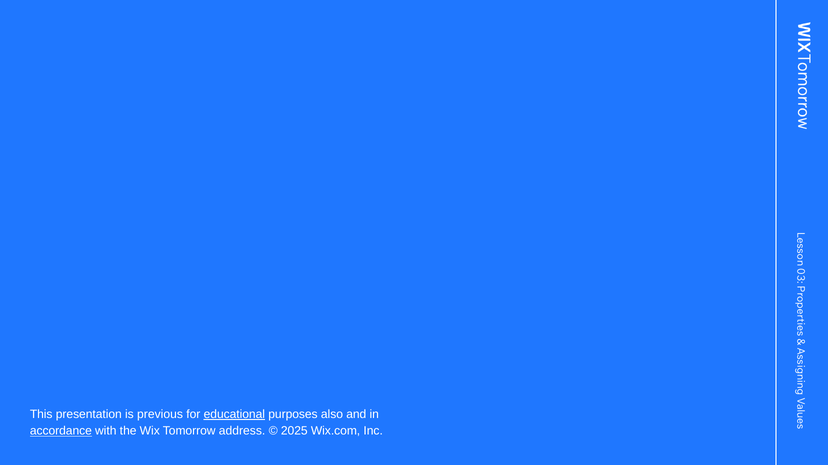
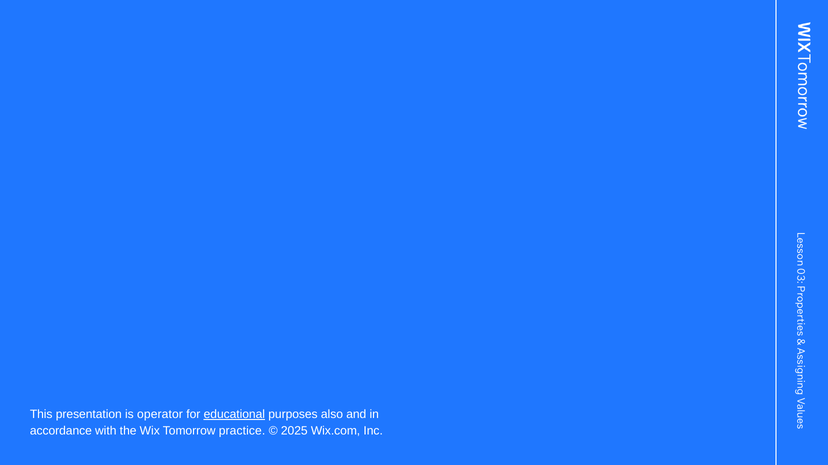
previous: previous -> operator
accordance underline: present -> none
address: address -> practice
